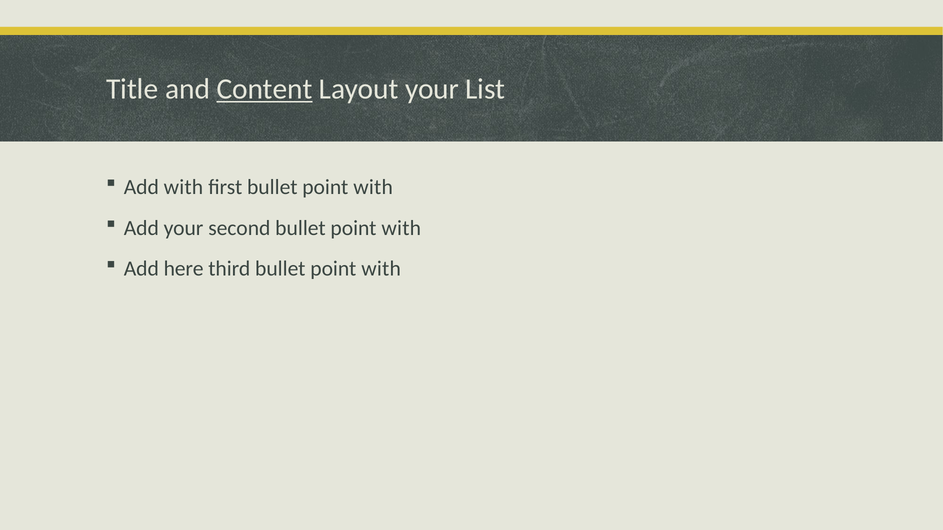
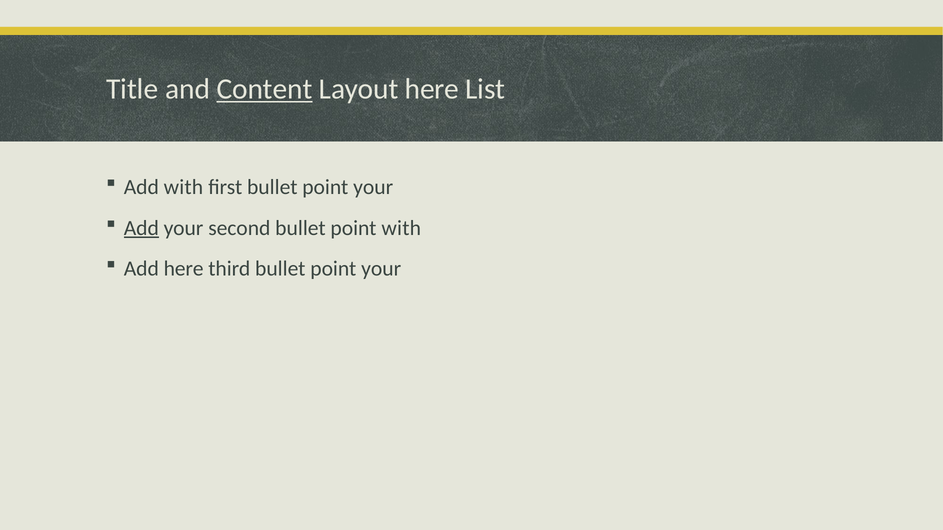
Layout your: your -> here
first bullet point with: with -> your
Add at (141, 228) underline: none -> present
third bullet point with: with -> your
